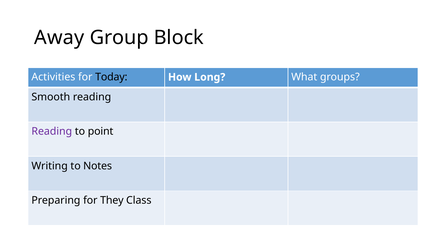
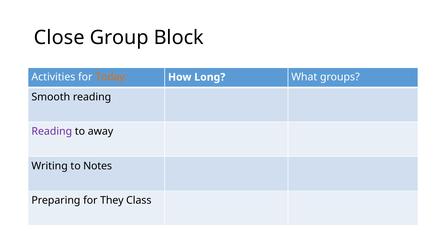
Away: Away -> Close
Today colour: black -> orange
point: point -> away
